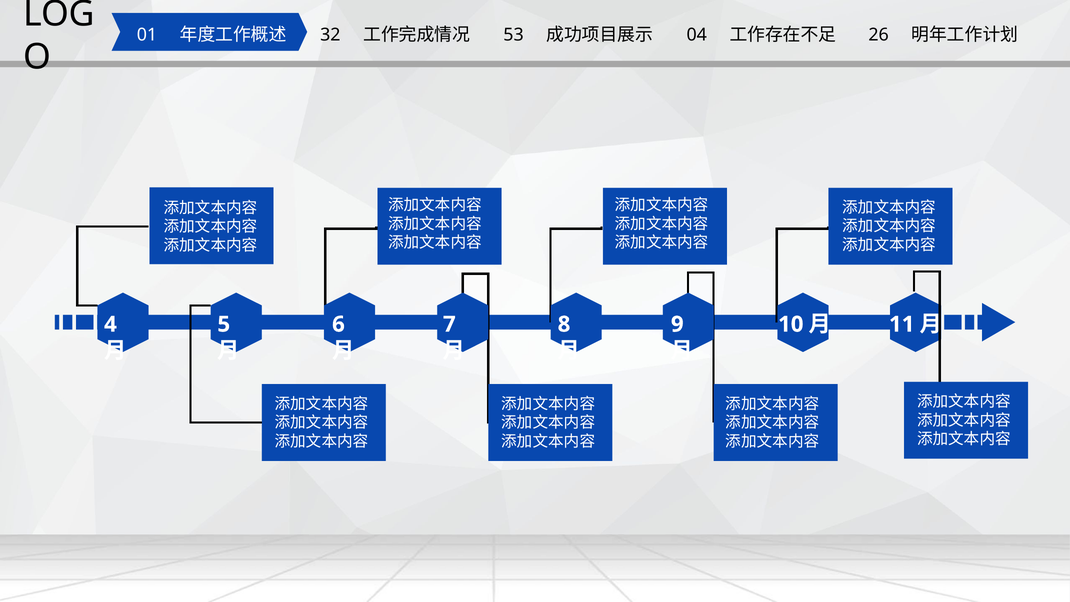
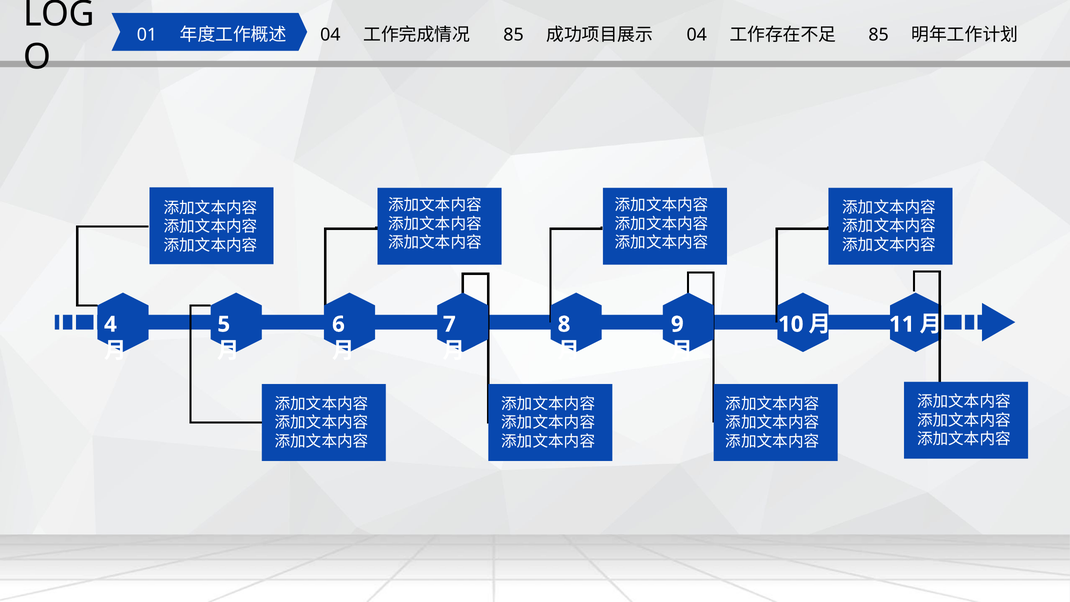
32 at (330, 35): 32 -> 04
53 at (514, 35): 53 -> 85
26 at (879, 35): 26 -> 85
